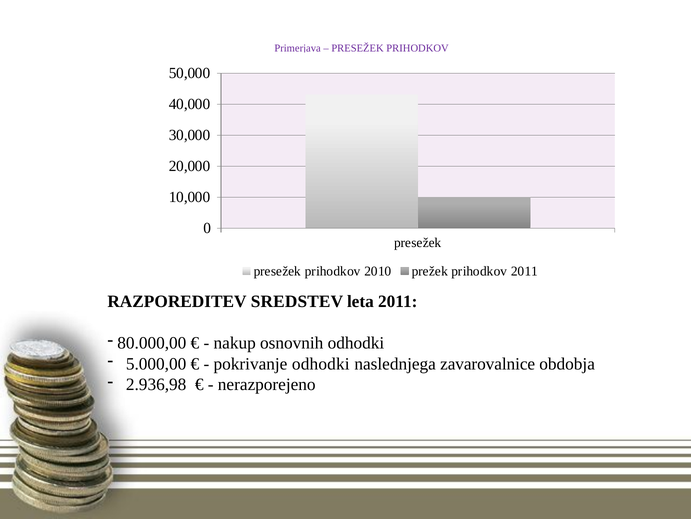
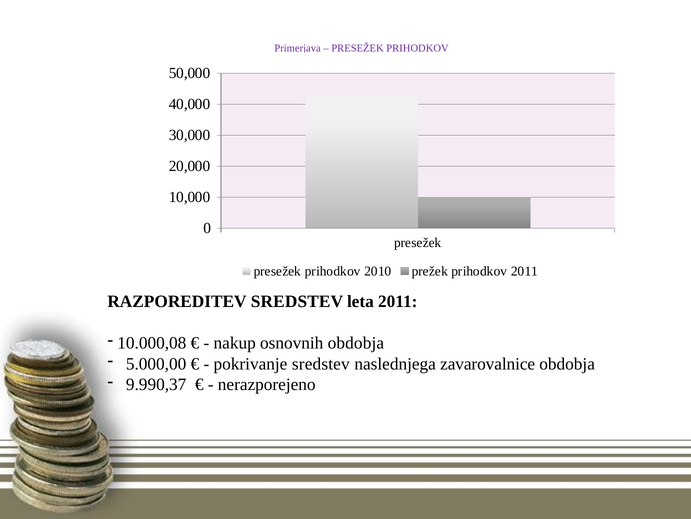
80.000,00: 80.000,00 -> 10.000,08
osnovnih odhodki: odhodki -> obdobja
pokrivanje odhodki: odhodki -> sredstev
2.936,98: 2.936,98 -> 9.990,37
